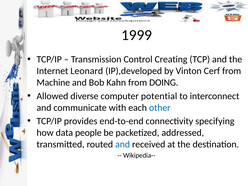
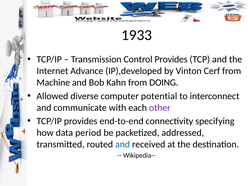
1999: 1999 -> 1933
Control Creating: Creating -> Provides
Leonard: Leonard -> Advance
other colour: blue -> purple
people: people -> period
